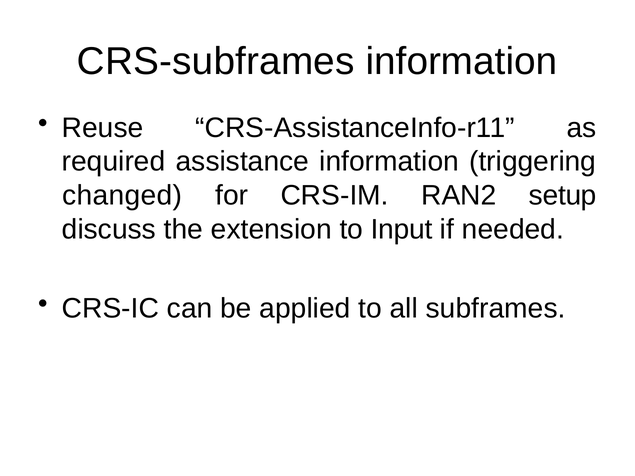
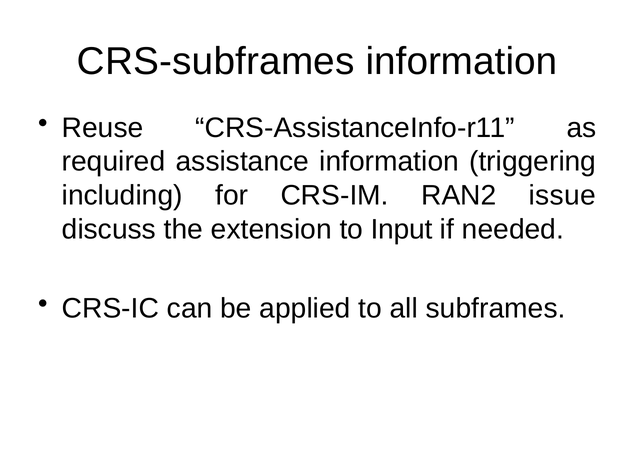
changed: changed -> including
setup: setup -> issue
